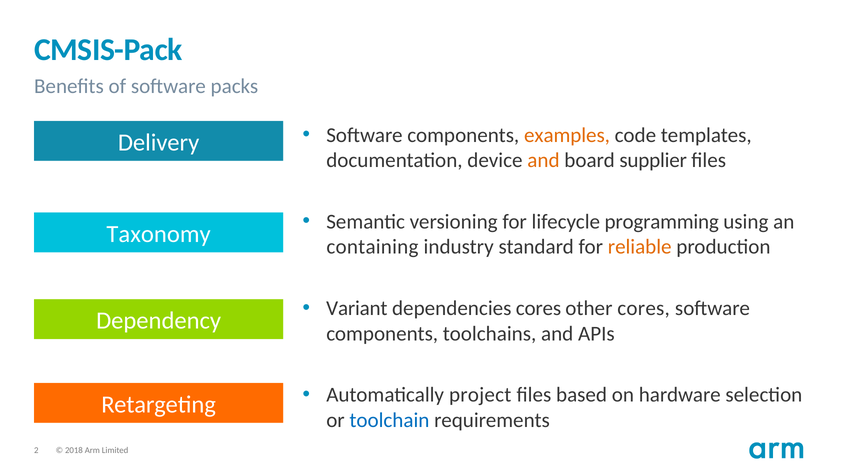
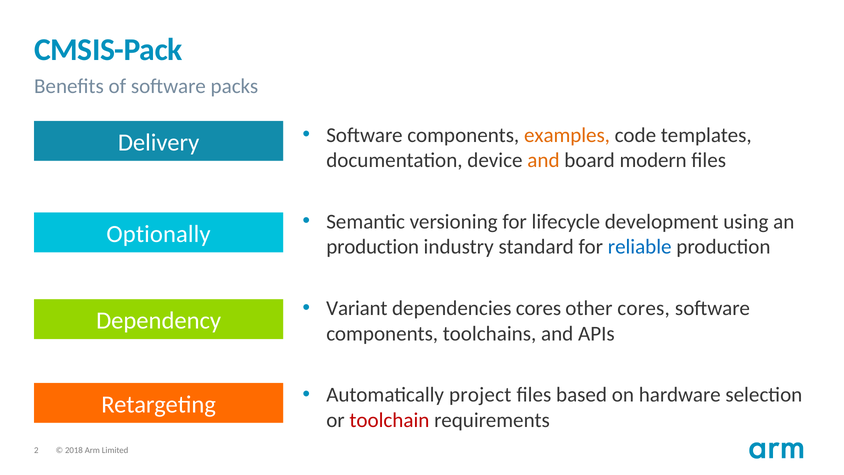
supplier: supplier -> modern
programming: programming -> development
Taxonomy: Taxonomy -> Optionally
containing at (372, 247): containing -> production
reliable colour: orange -> blue
toolchain colour: blue -> red
